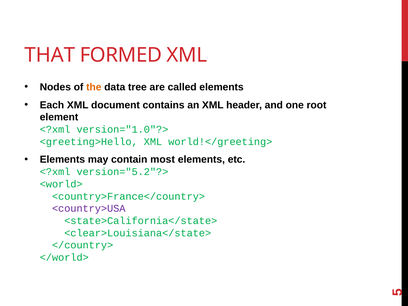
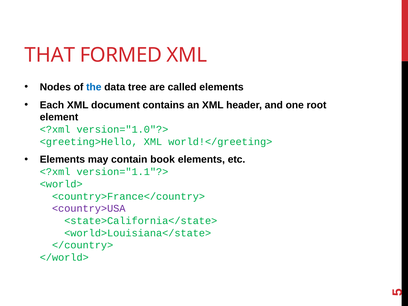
the colour: orange -> blue
most: most -> book
version="5.2"?>: version="5.2"?> -> version="1.1"?>
<clear>Louisiana</state>: <clear>Louisiana</state> -> <world>Louisiana</state>
